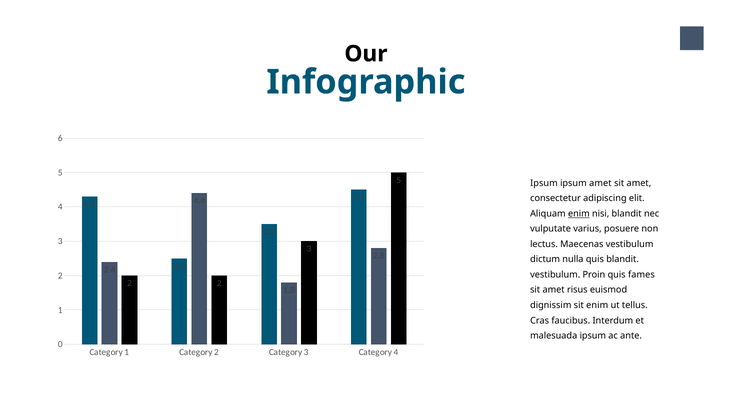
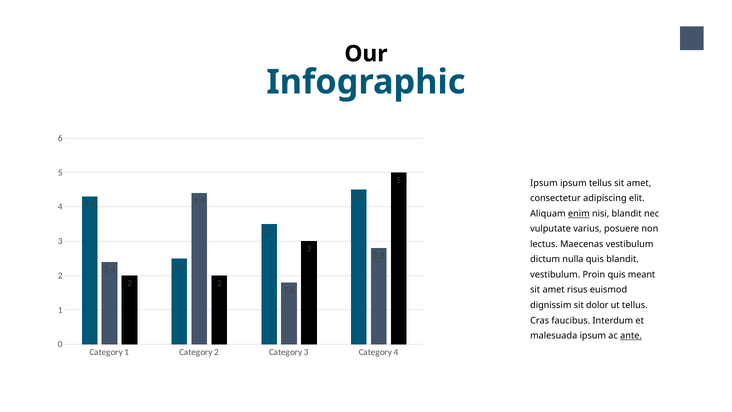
ipsum amet: amet -> tellus
fames: fames -> meant
sit enim: enim -> dolor
ante underline: none -> present
